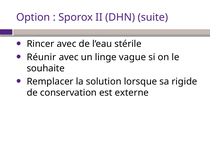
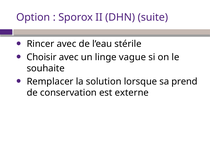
Réunir: Réunir -> Choisir
rigide: rigide -> prend
